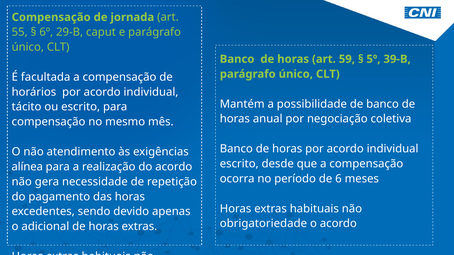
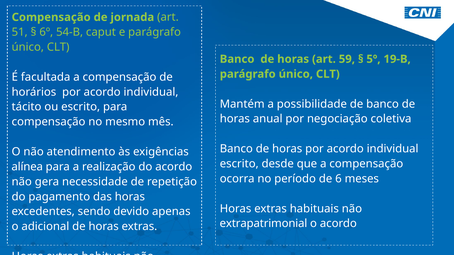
55: 55 -> 51
29-B: 29-B -> 54-B
39-B: 39-B -> 19-B
obrigatoriedade: obrigatoriedade -> extrapatrimonial
